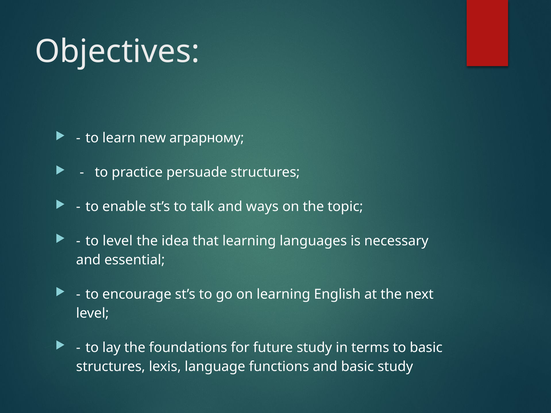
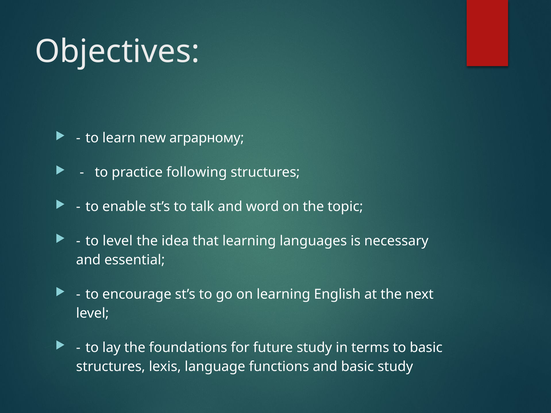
persuade: persuade -> following
ways: ways -> word
